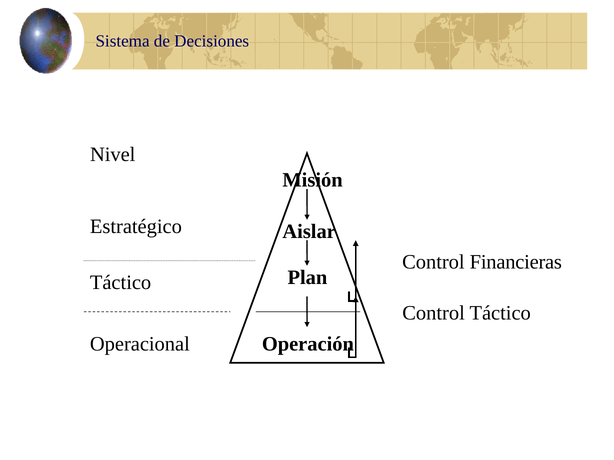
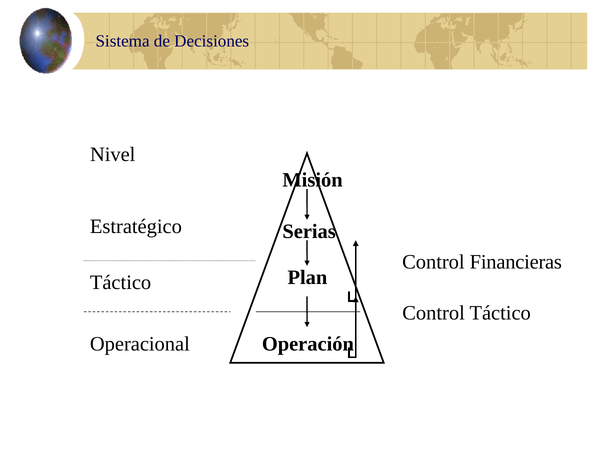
Aislar: Aislar -> Serias
